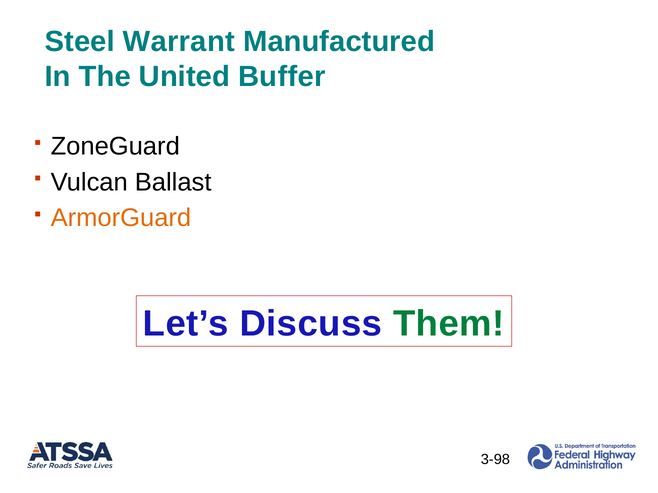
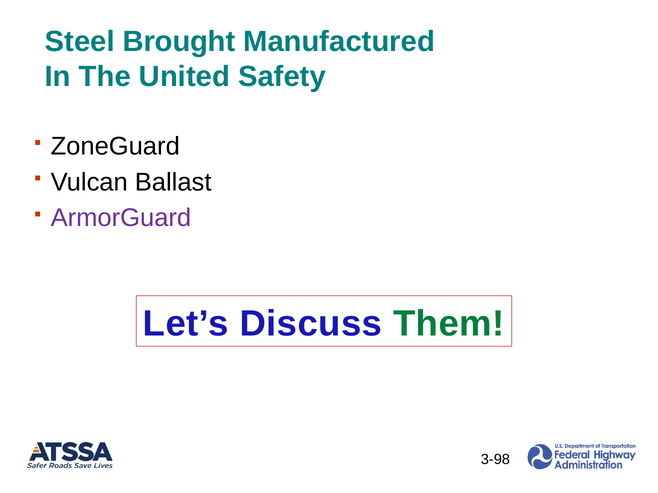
Warrant: Warrant -> Brought
Buffer: Buffer -> Safety
ArmorGuard colour: orange -> purple
